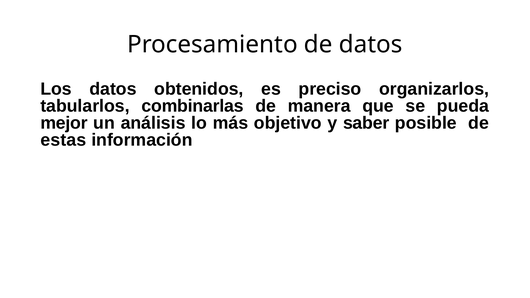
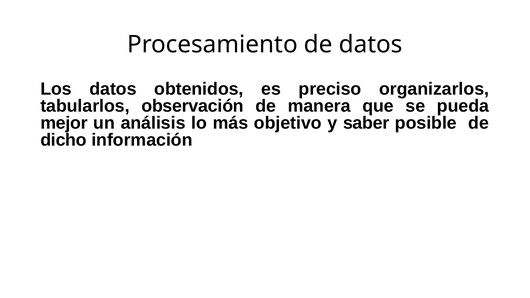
combinarlas: combinarlas -> observación
estas: estas -> dicho
